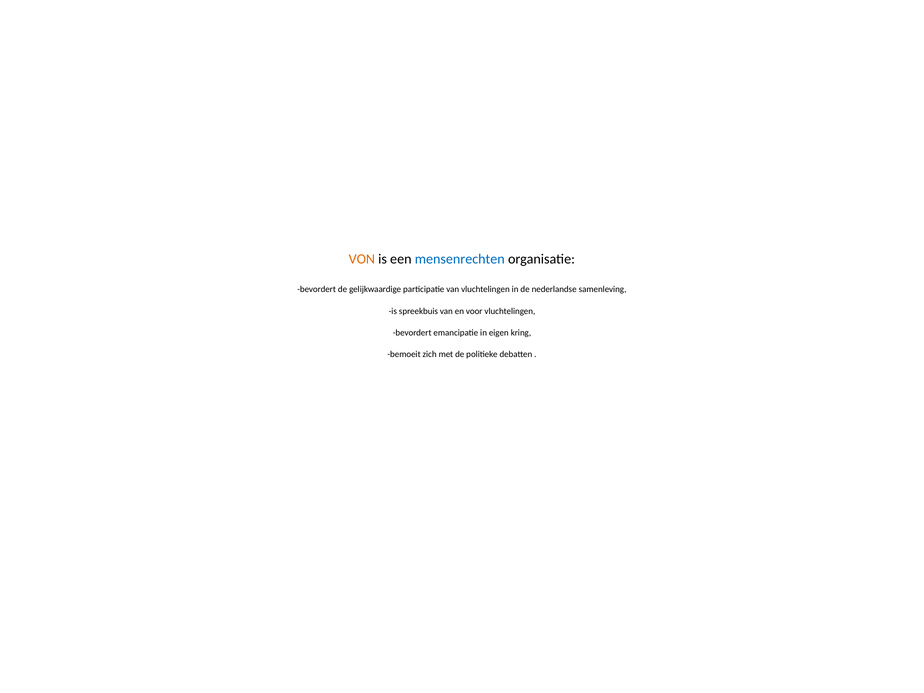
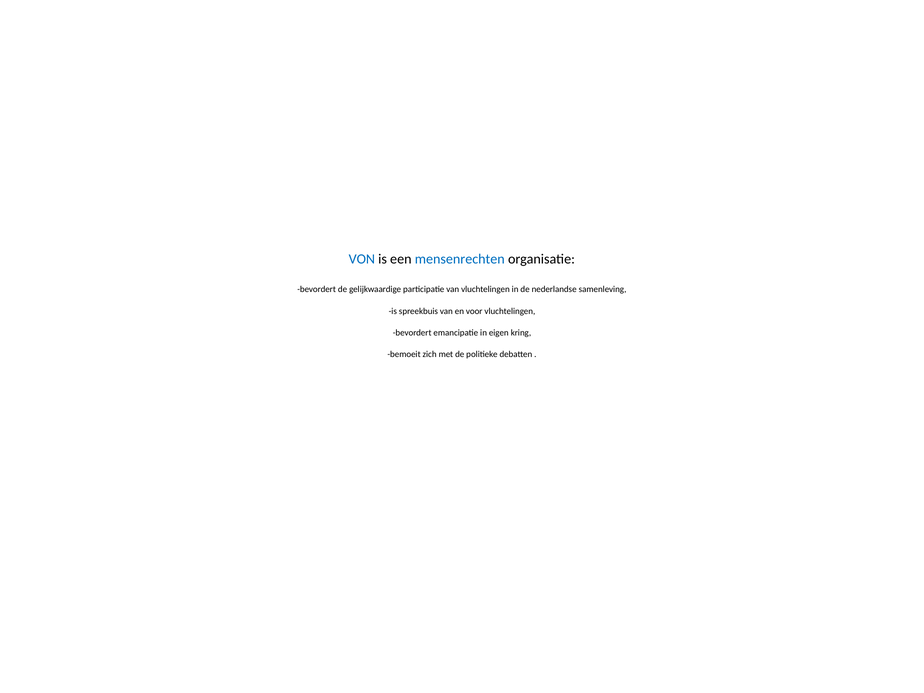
VON colour: orange -> blue
